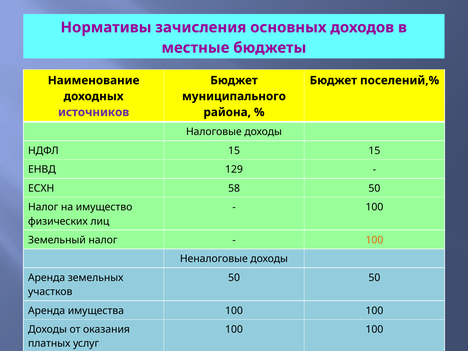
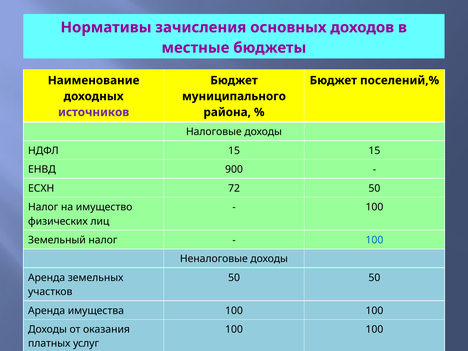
129: 129 -> 900
58: 58 -> 72
100 at (374, 240) colour: orange -> blue
